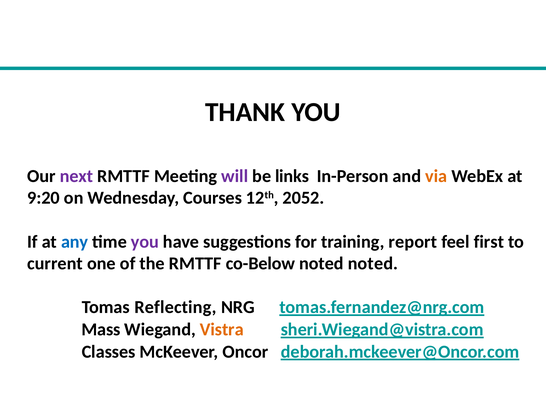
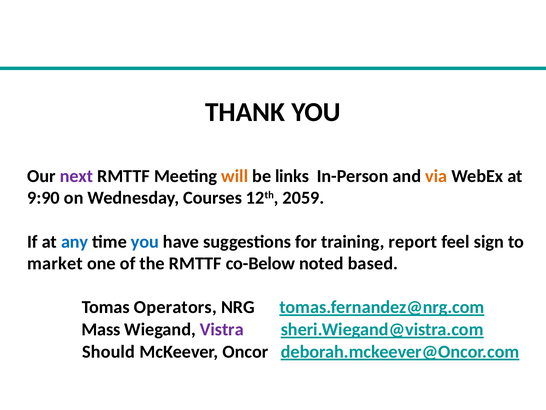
will colour: purple -> orange
9:20: 9:20 -> 9:90
2052: 2052 -> 2059
you at (145, 241) colour: purple -> blue
first: first -> sign
current: current -> market
noted noted: noted -> based
Reflecting: Reflecting -> Operators
Vistra colour: orange -> purple
Classes: Classes -> Should
